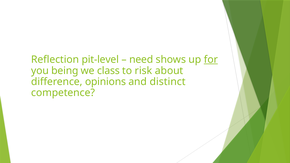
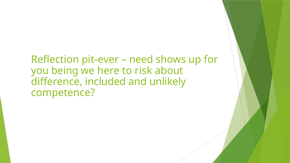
pit-level: pit-level -> pit-ever
for underline: present -> none
class: class -> here
opinions: opinions -> included
distinct: distinct -> unlikely
